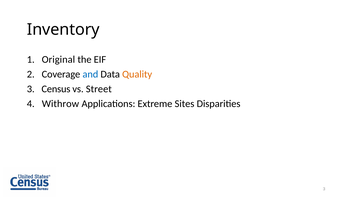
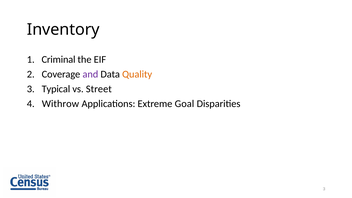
Original: Original -> Criminal
and colour: blue -> purple
Census: Census -> Typical
Sites: Sites -> Goal
